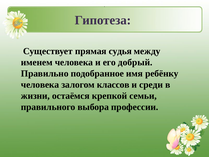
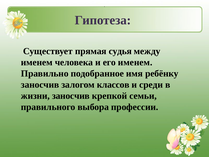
его добрый: добрый -> именем
человека at (40, 85): человека -> заносчив
жизни остаёмся: остаёмся -> заносчив
